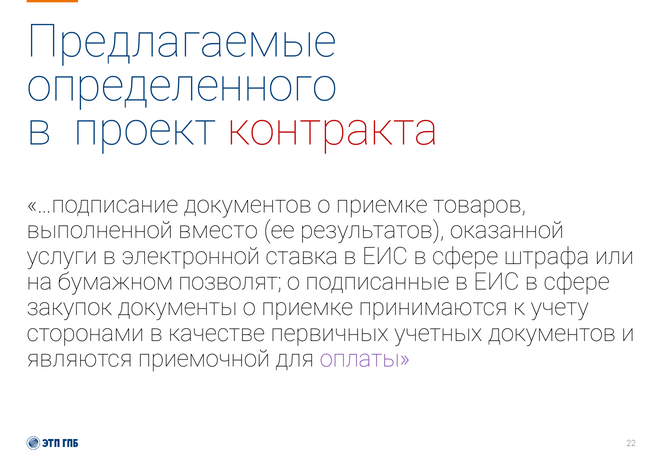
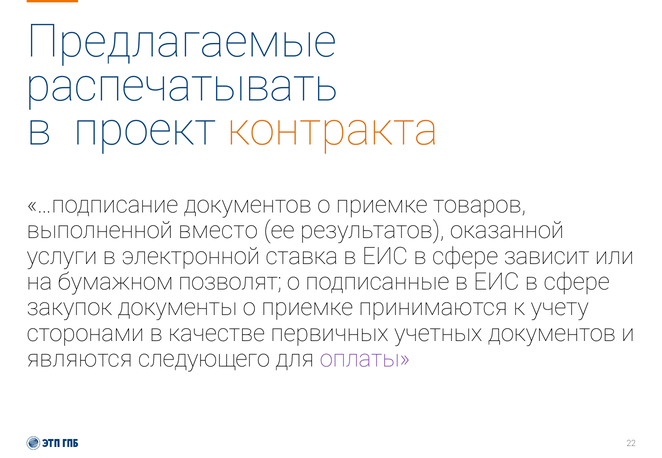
определенного: определенного -> распечатывать
контракта colour: red -> orange
штрафа: штрафа -> зависит
приемочной: приемочной -> следующего
